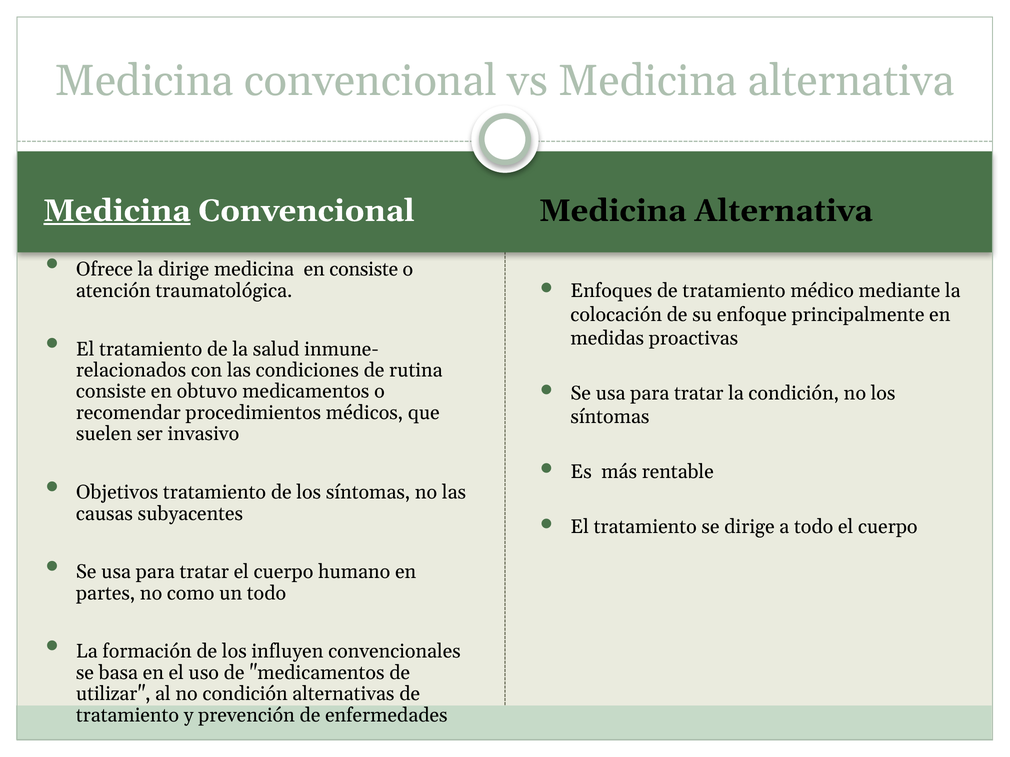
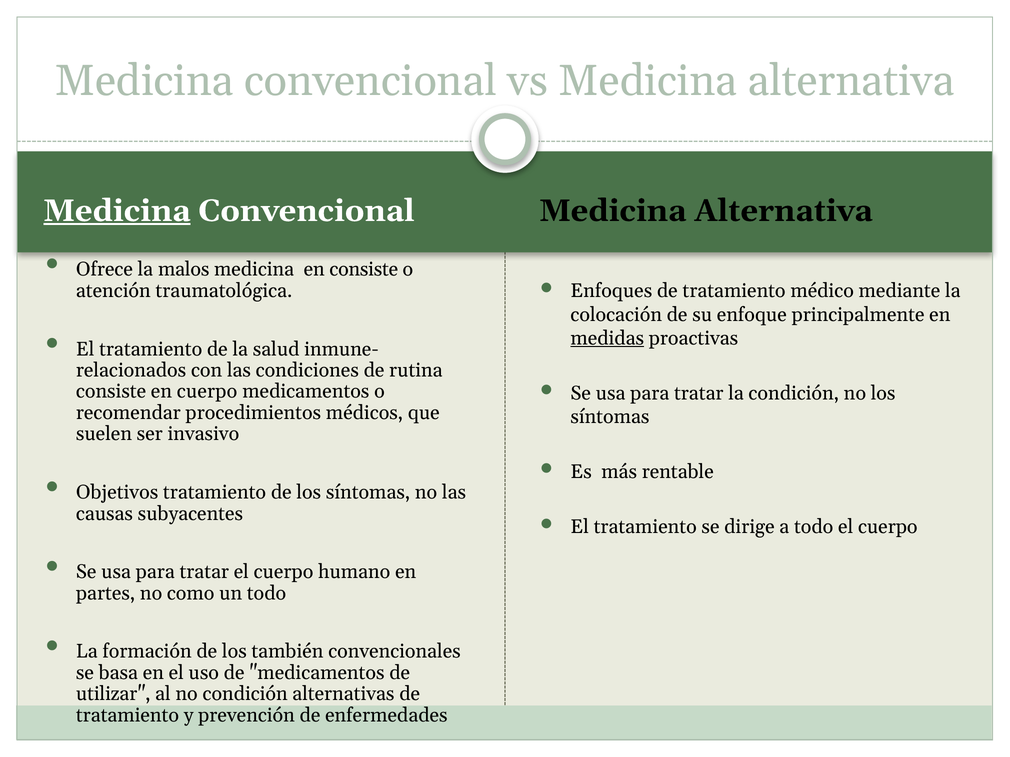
la dirige: dirige -> malos
medidas underline: none -> present
en obtuvo: obtuvo -> cuerpo
influyen: influyen -> también
